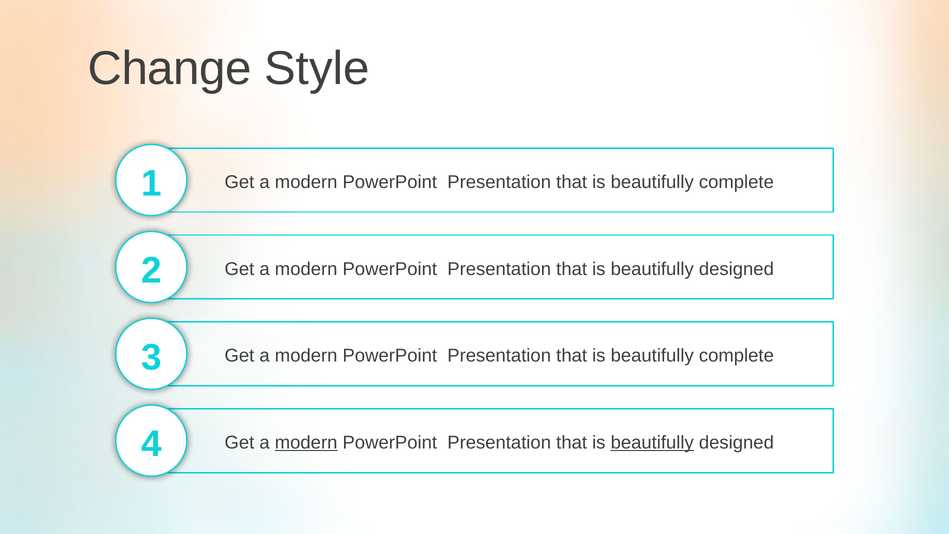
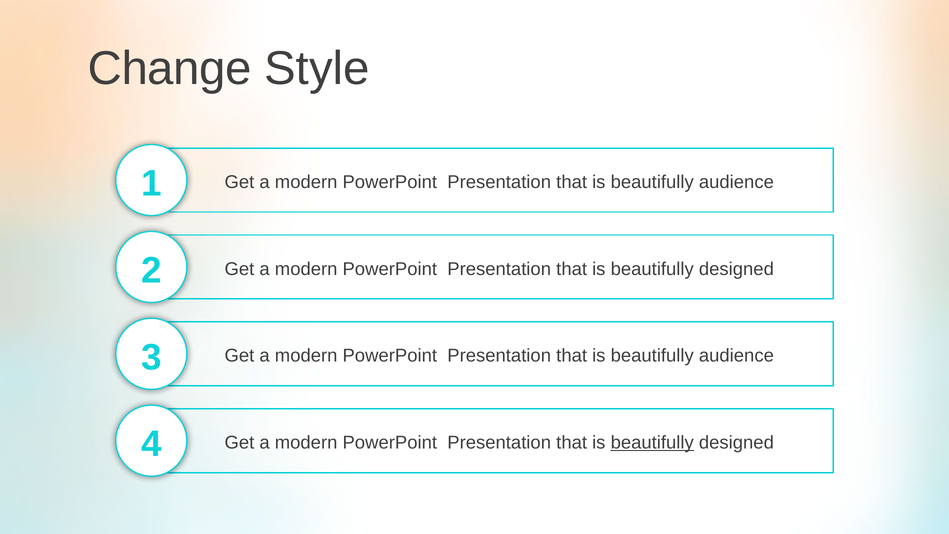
complete at (736, 182): complete -> audience
complete at (736, 356): complete -> audience
modern at (306, 443) underline: present -> none
